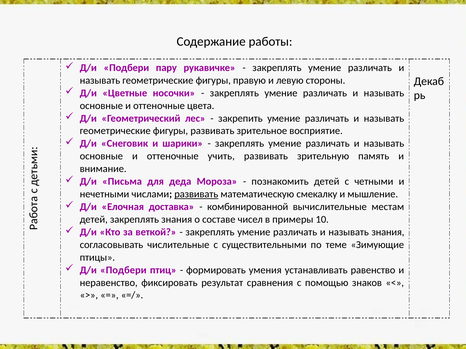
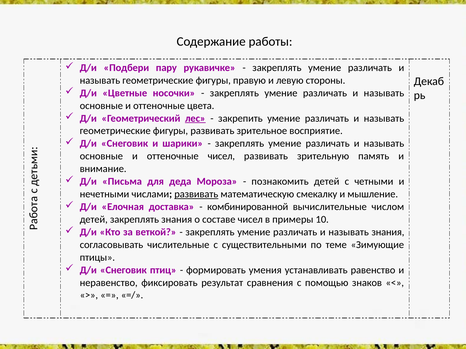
лес underline: none -> present
оттеночные учить: учить -> чисел
местам: местам -> числом
Подбери at (123, 270): Подбери -> Снеговик
